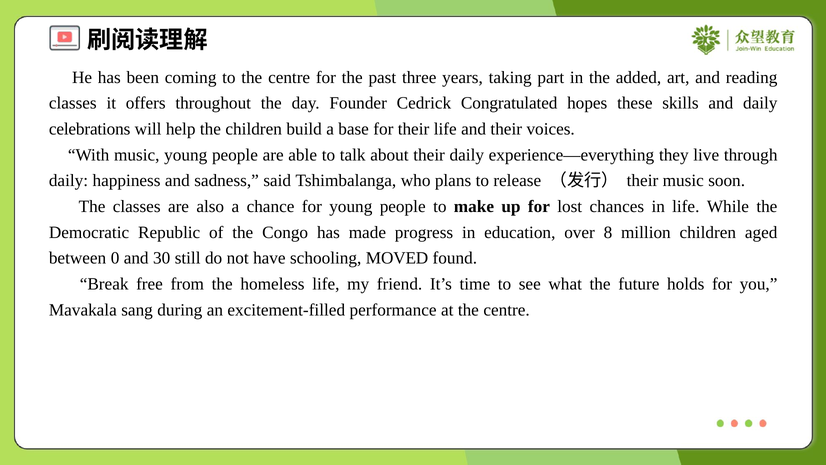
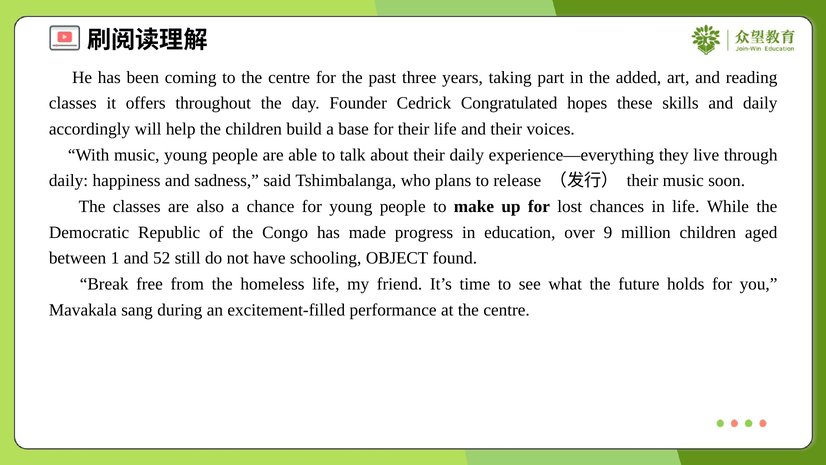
celebrations: celebrations -> accordingly
8: 8 -> 9
0: 0 -> 1
30: 30 -> 52
MOVED: MOVED -> OBJECT
